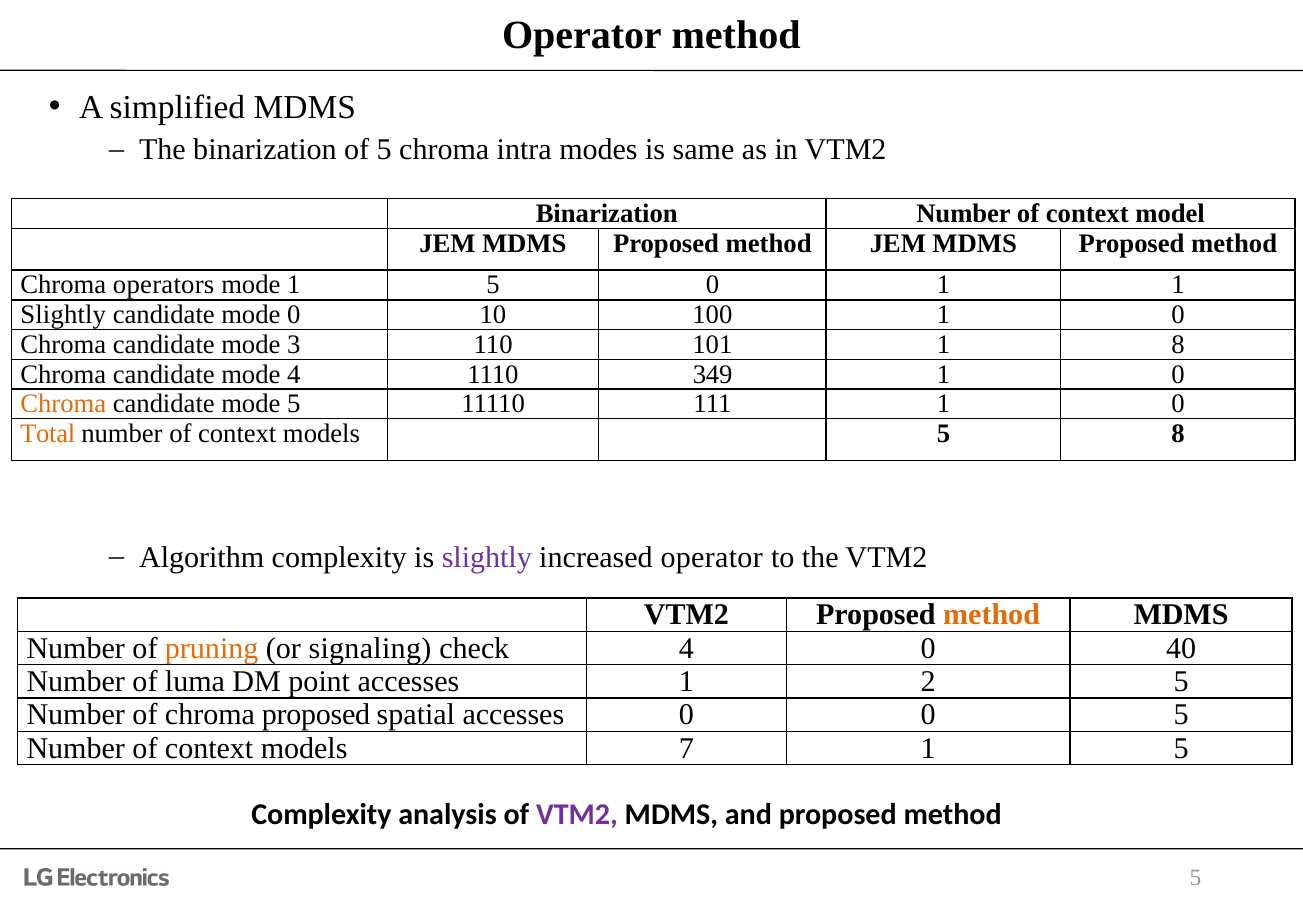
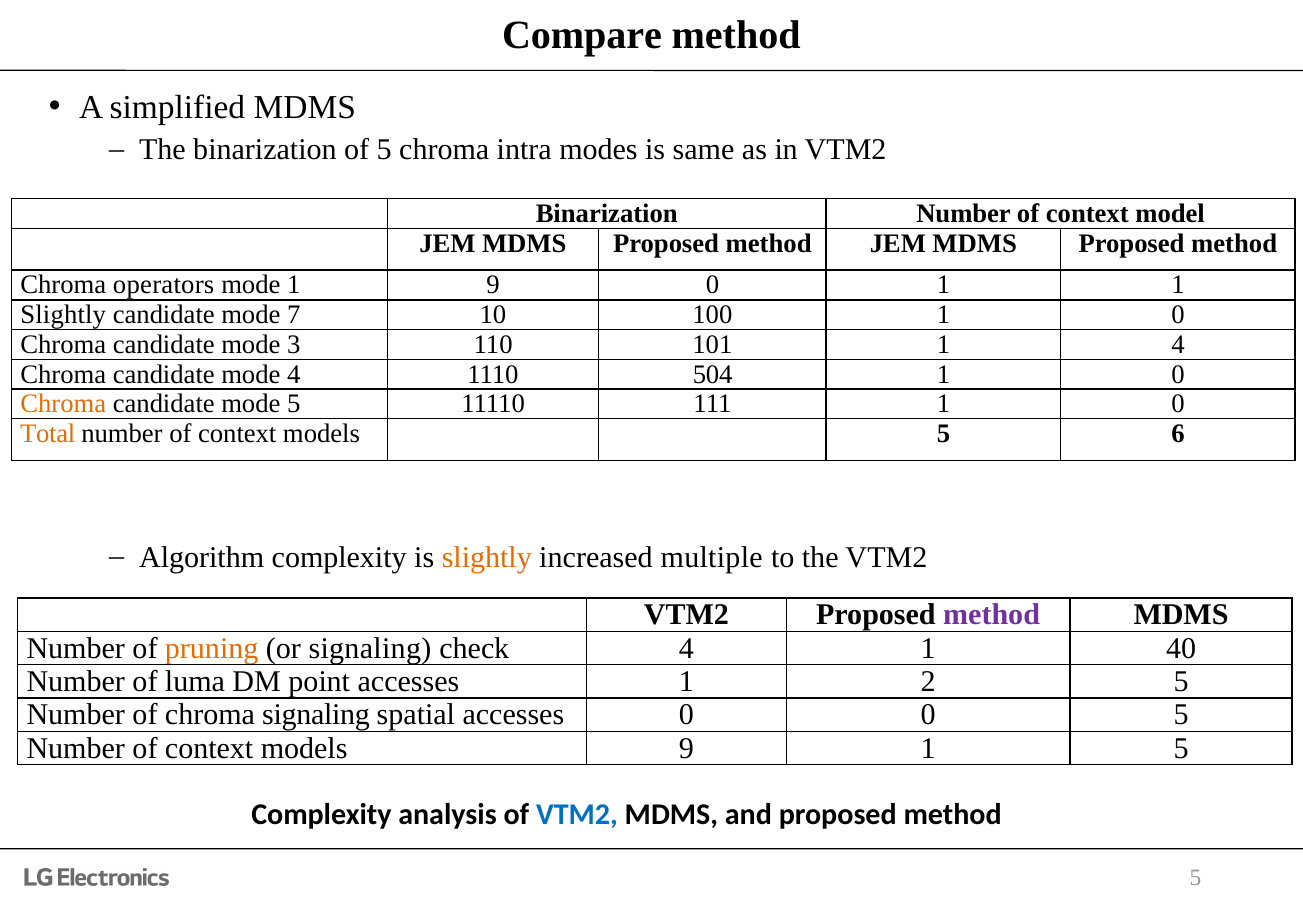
Operator at (582, 35): Operator -> Compare
mode 1 5: 5 -> 9
mode 0: 0 -> 7
1 8: 8 -> 4
349: 349 -> 504
5 8: 8 -> 6
slightly at (487, 557) colour: purple -> orange
increased operator: operator -> multiple
method at (992, 615) colour: orange -> purple
4 0: 0 -> 1
chroma proposed: proposed -> signaling
models 7: 7 -> 9
VTM2 at (577, 814) colour: purple -> blue
